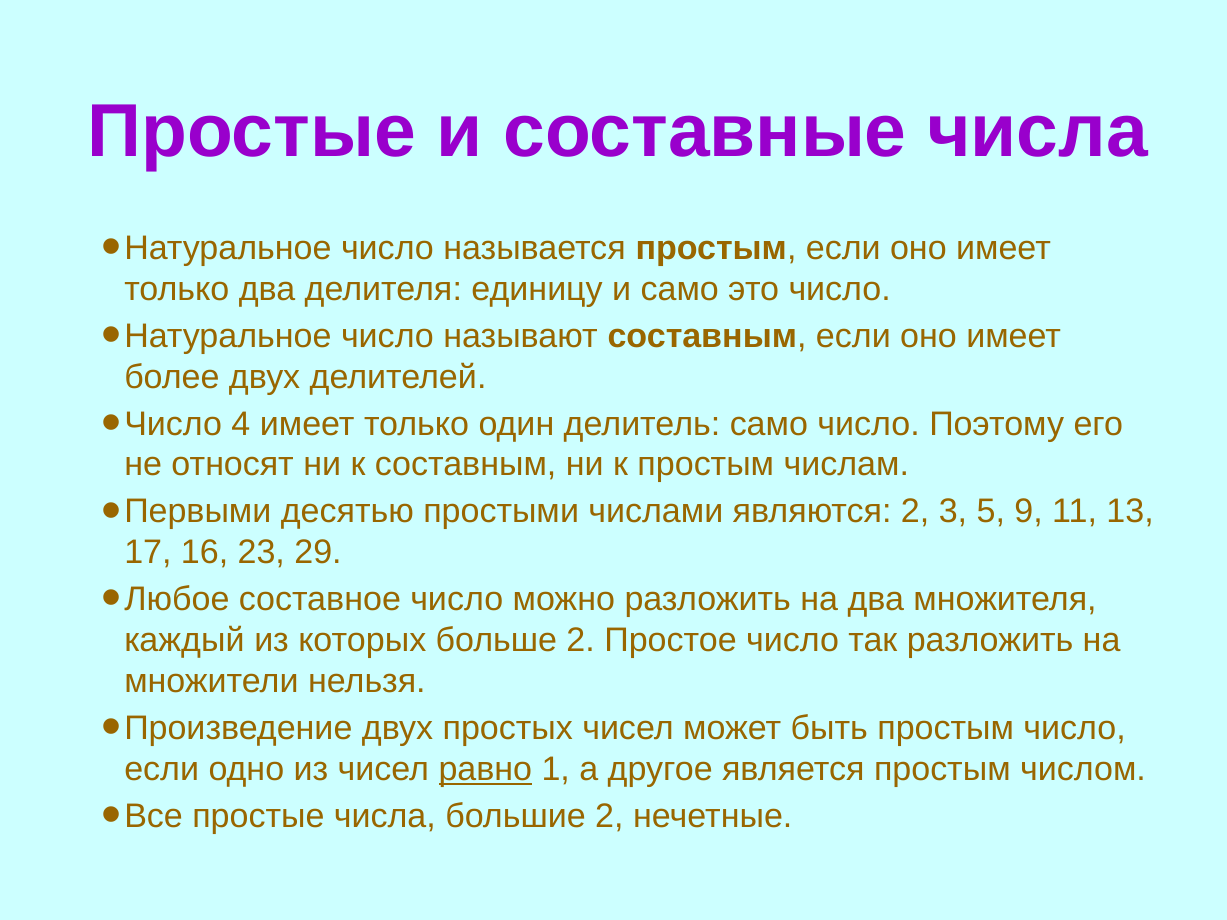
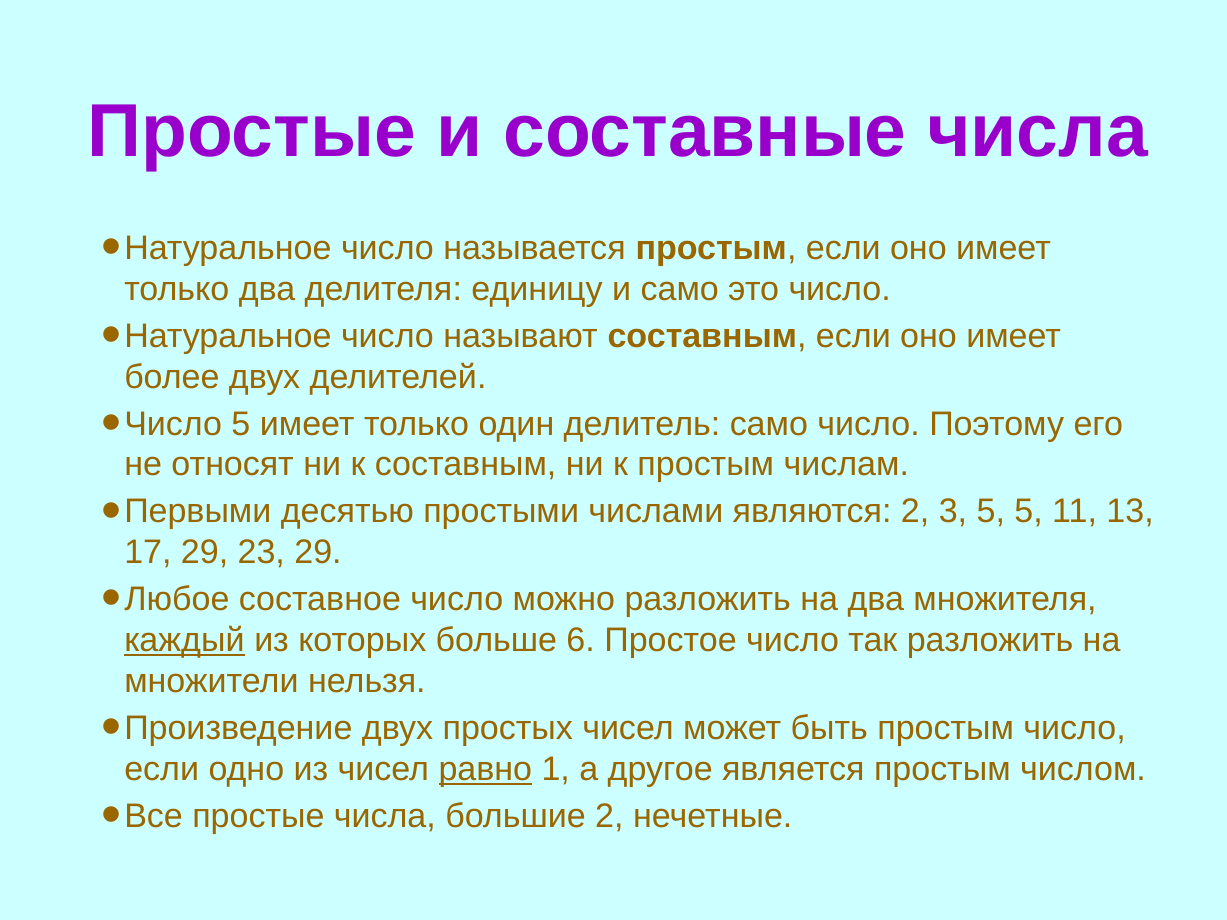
Число 4: 4 -> 5
5 9: 9 -> 5
17 16: 16 -> 29
каждый underline: none -> present
больше 2: 2 -> 6
